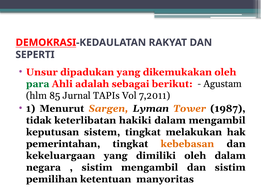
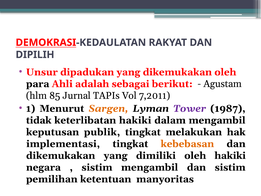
SEPERTI: SEPERTI -> DIPILIH
para colour: green -> black
Tower colour: orange -> purple
sistem: sistem -> publik
pemerintahan: pemerintahan -> implementasi
kekeluargaan at (61, 155): kekeluargaan -> dikemukakan
oleh dalam: dalam -> hakiki
